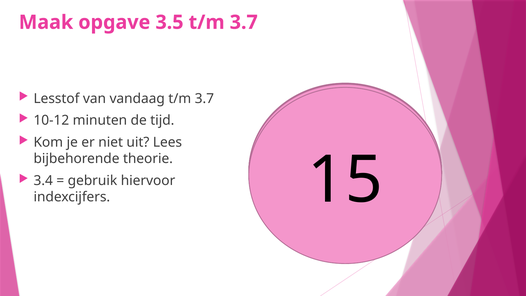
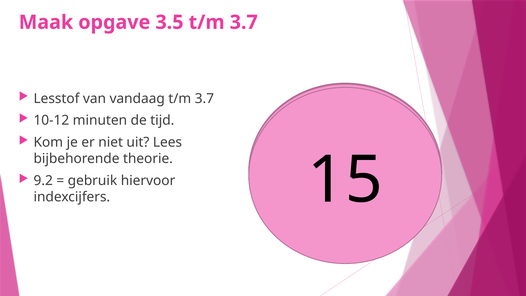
3.4: 3.4 -> 9.2
